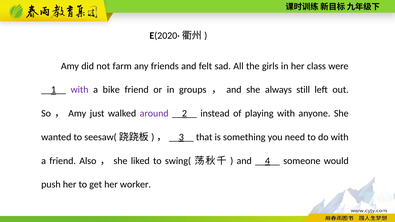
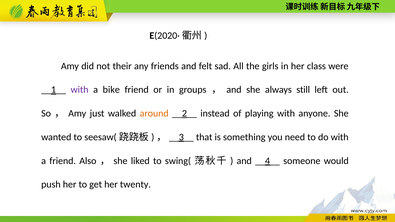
farm: farm -> their
around colour: purple -> orange
worker: worker -> twenty
